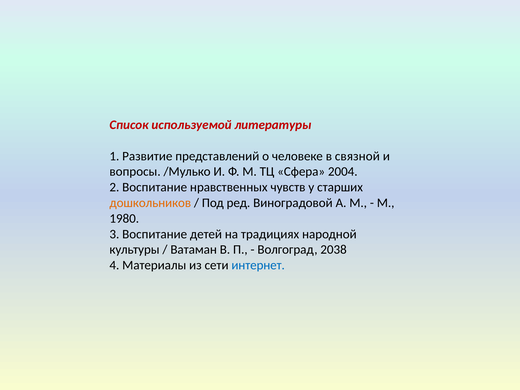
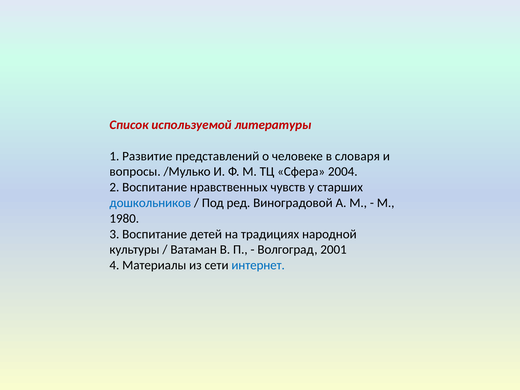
связной: связной -> словаря
дошкольников colour: orange -> blue
2038: 2038 -> 2001
